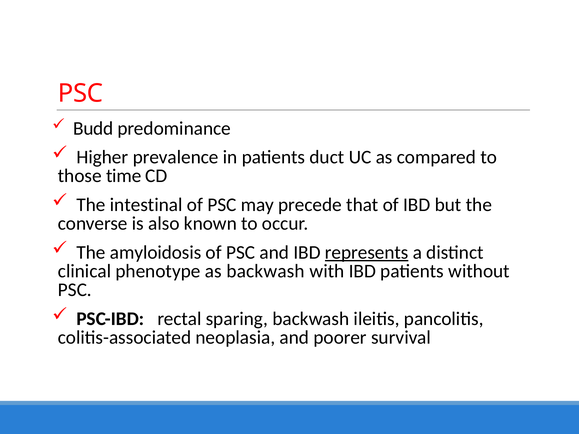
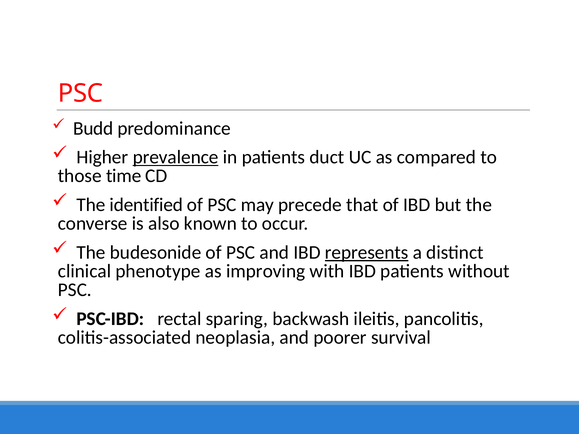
prevalence underline: none -> present
intestinal: intestinal -> identified
amyloidosis: amyloidosis -> budesonide
as backwash: backwash -> improving
